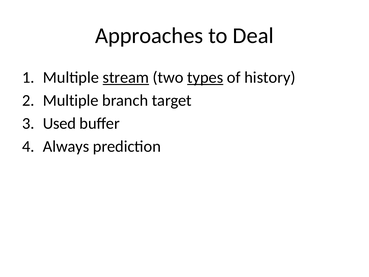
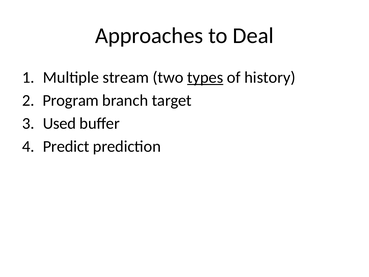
stream underline: present -> none
Multiple at (71, 100): Multiple -> Program
Always: Always -> Predict
